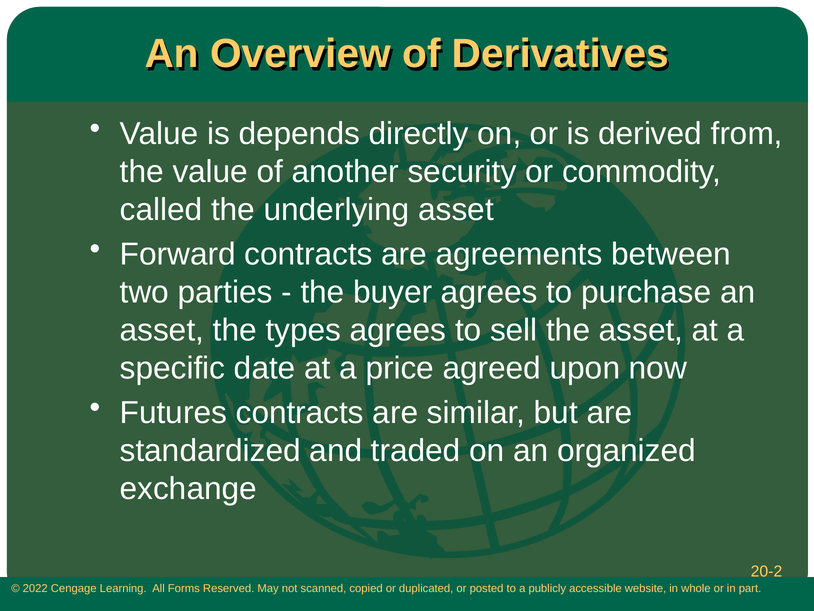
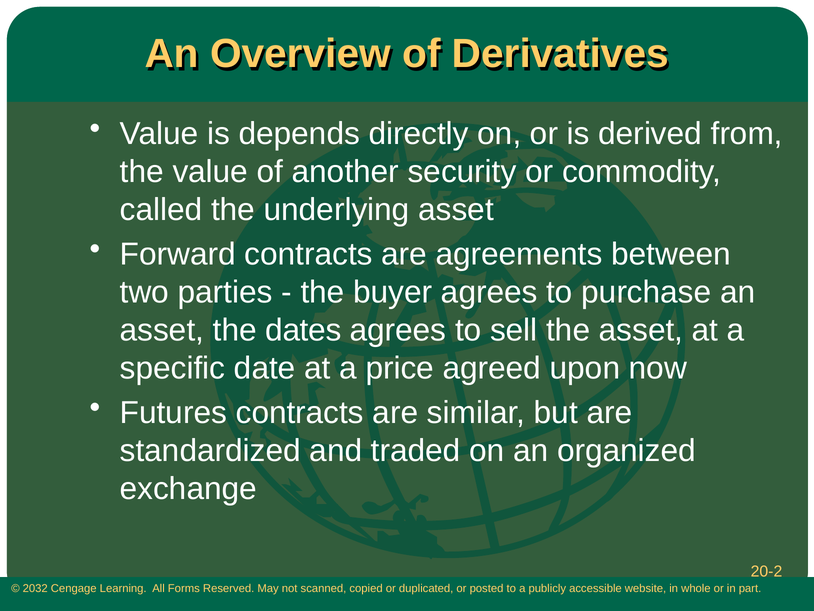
types: types -> dates
2022: 2022 -> 2032
